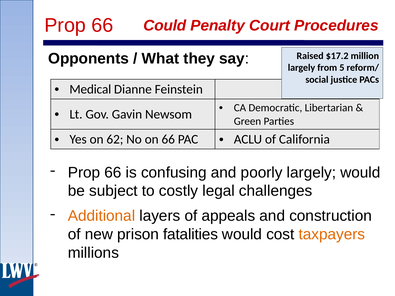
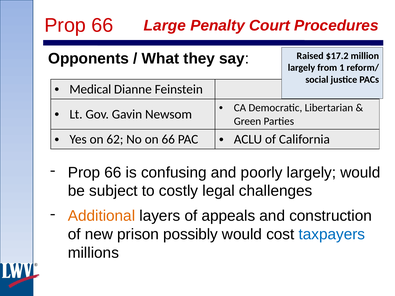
Could: Could -> Large
5: 5 -> 1
fatalities: fatalities -> possibly
taxpayers colour: orange -> blue
